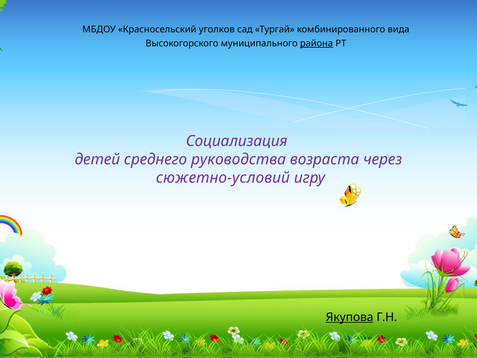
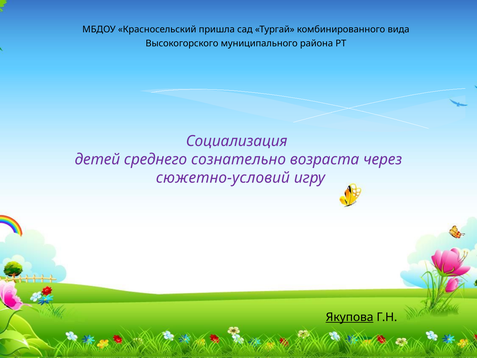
уголков: уголков -> пришла
района underline: present -> none
руководства: руководства -> сознательно
